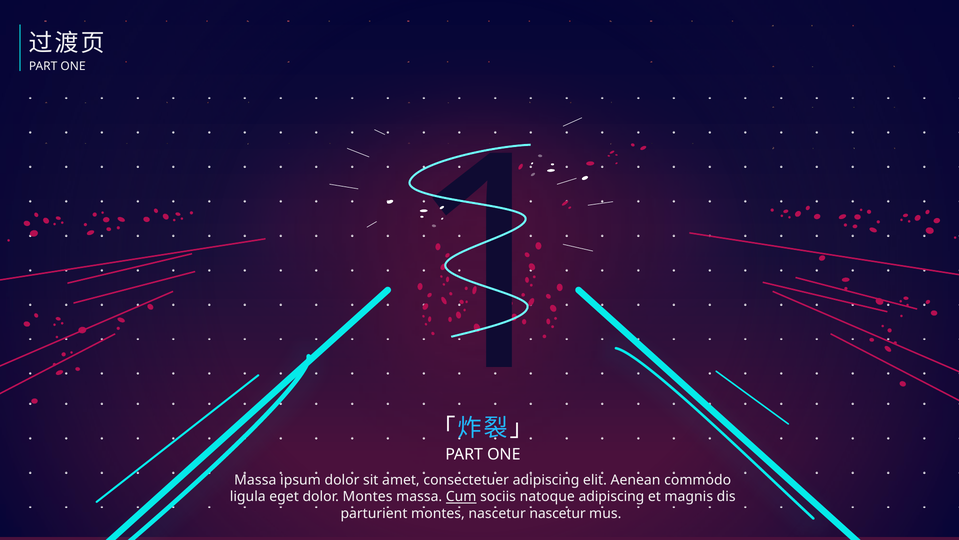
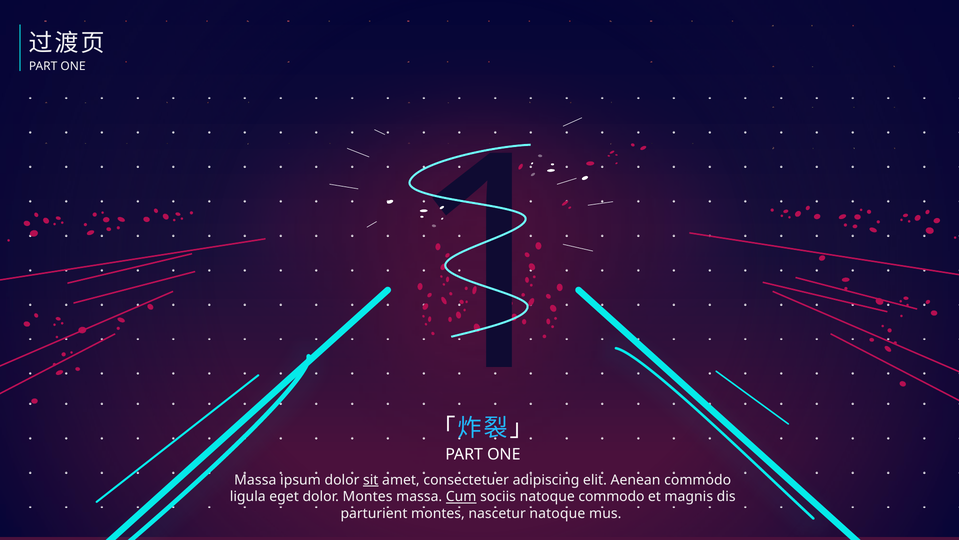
sit underline: none -> present
natoque adipiscing: adipiscing -> commodo
nascetur nascetur: nascetur -> natoque
